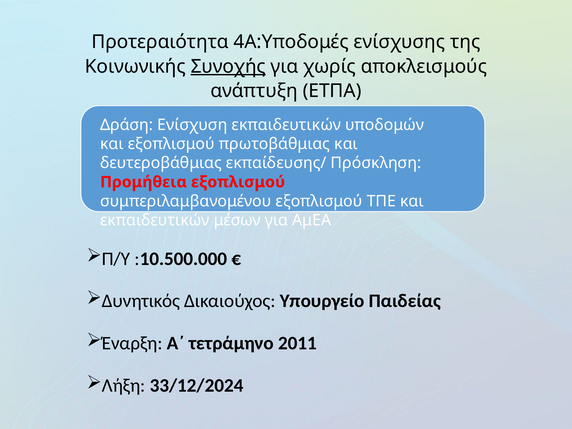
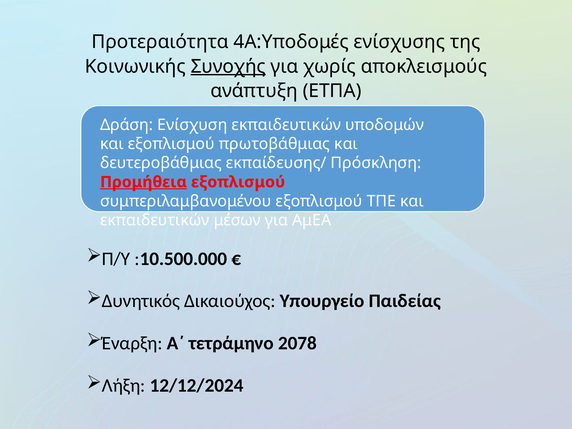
Προμήθεια underline: none -> present
2011: 2011 -> 2078
33/12/2024: 33/12/2024 -> 12/12/2024
